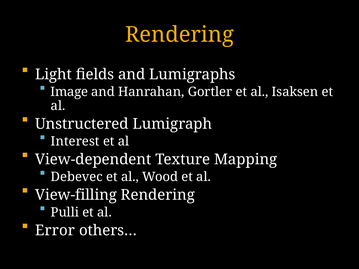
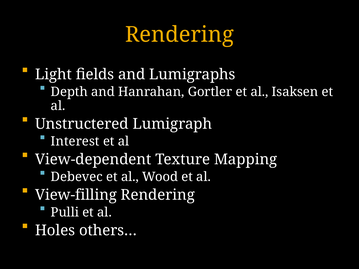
Image: Image -> Depth
Error: Error -> Holes
